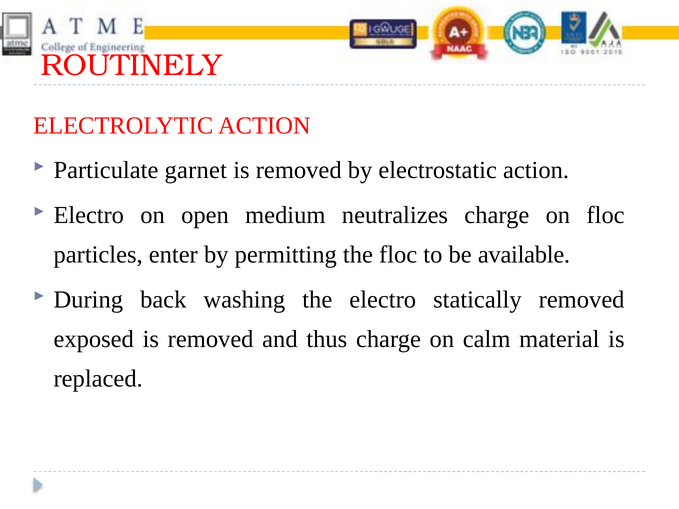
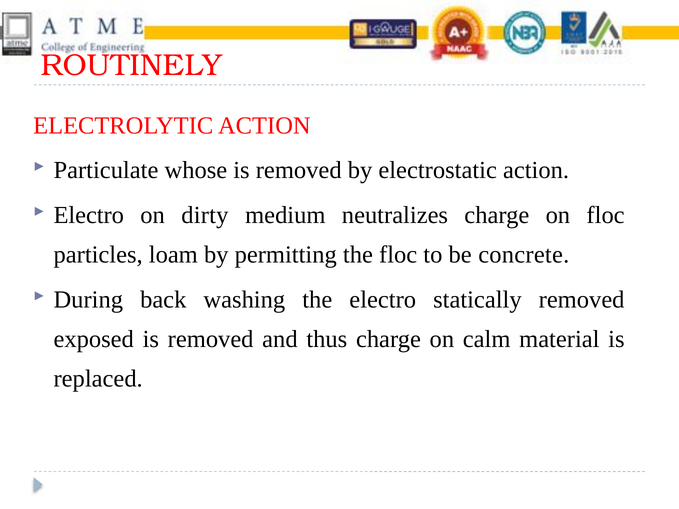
garnet: garnet -> whose
open: open -> dirty
enter: enter -> loam
available: available -> concrete
